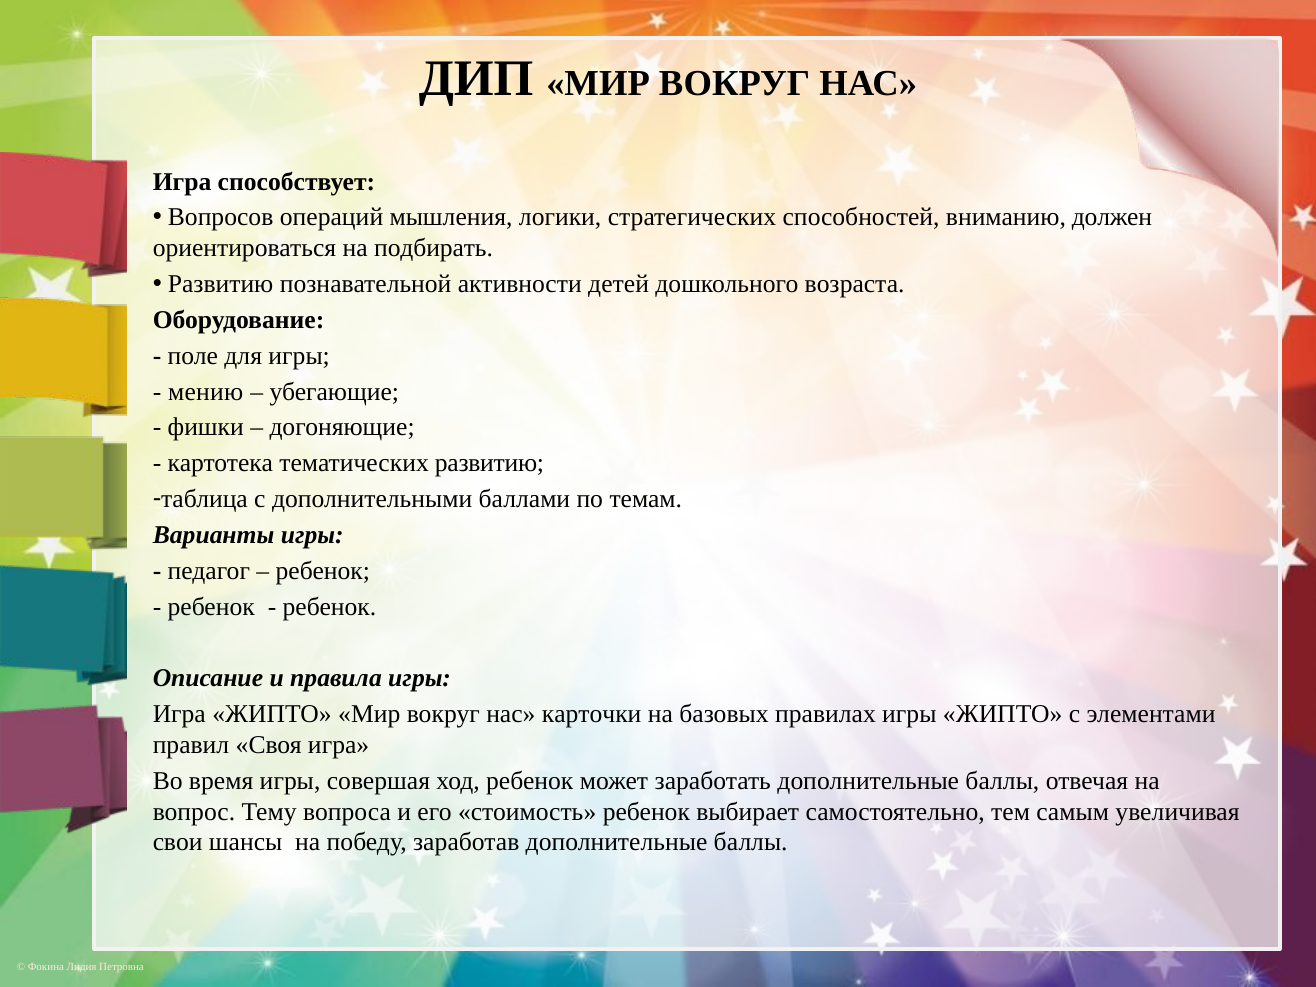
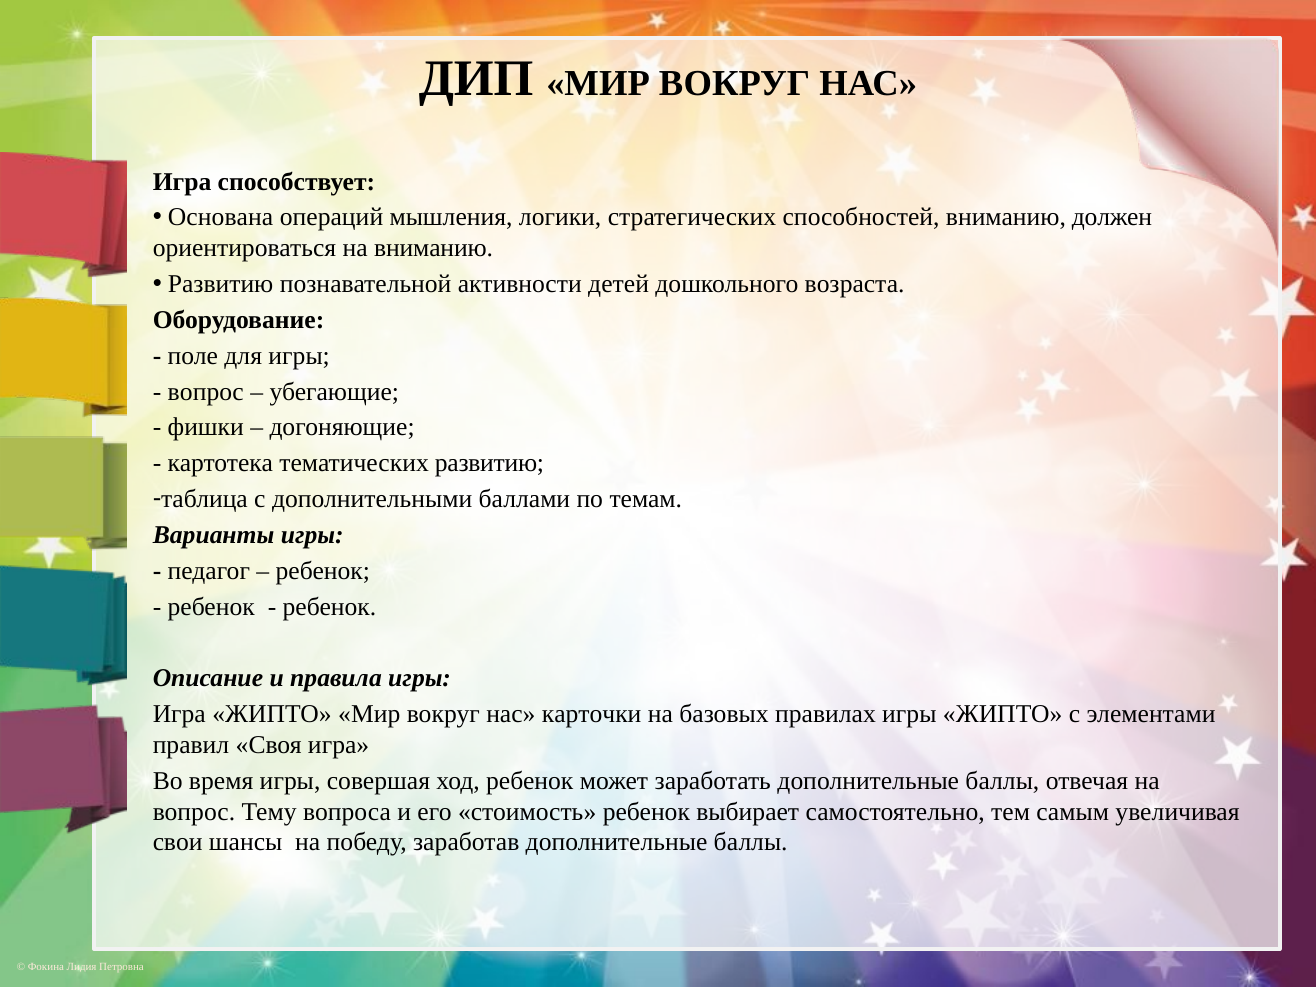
Вопросов: Вопросов -> Основана
на подбирать: подбирать -> вниманию
мению at (206, 392): мению -> вопрос
